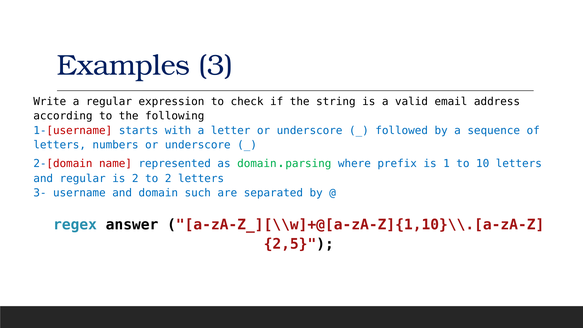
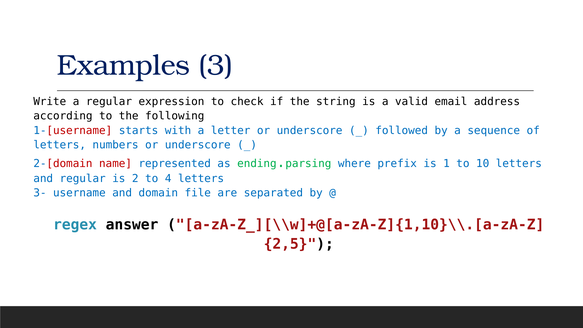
as domain: domain -> ending
to 2: 2 -> 4
such: such -> file
